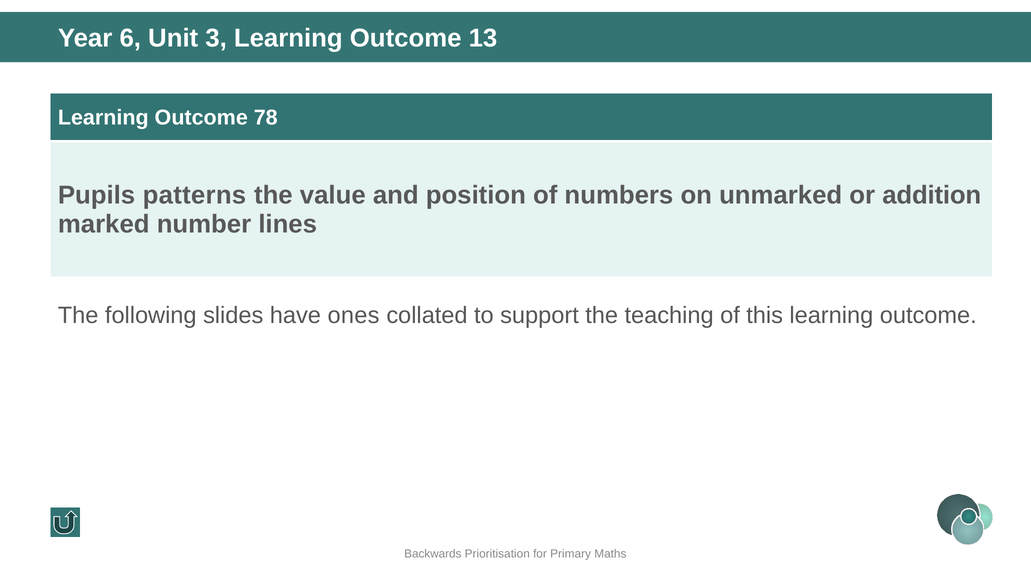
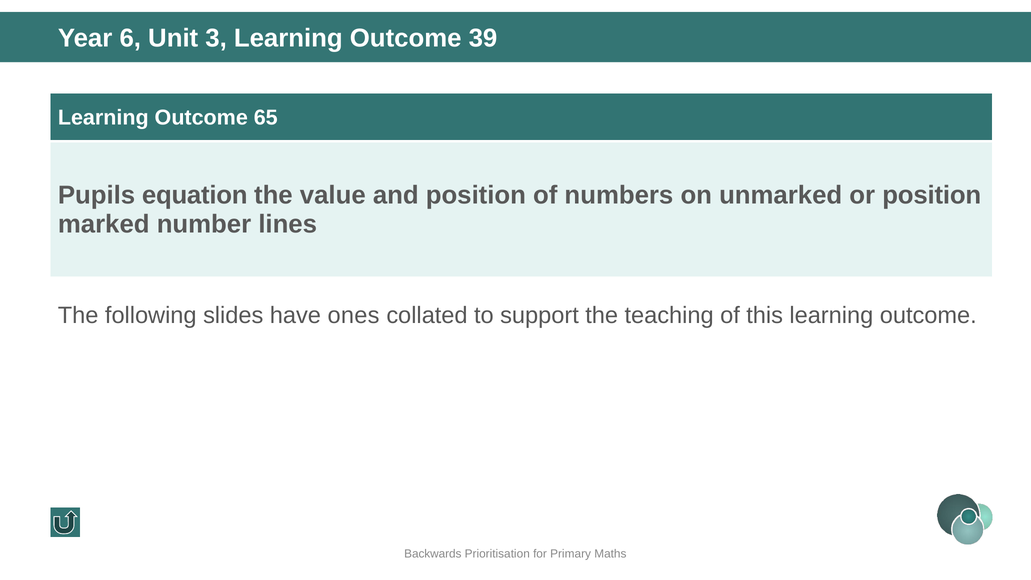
13: 13 -> 39
78: 78 -> 65
patterns: patterns -> equation
or addition: addition -> position
